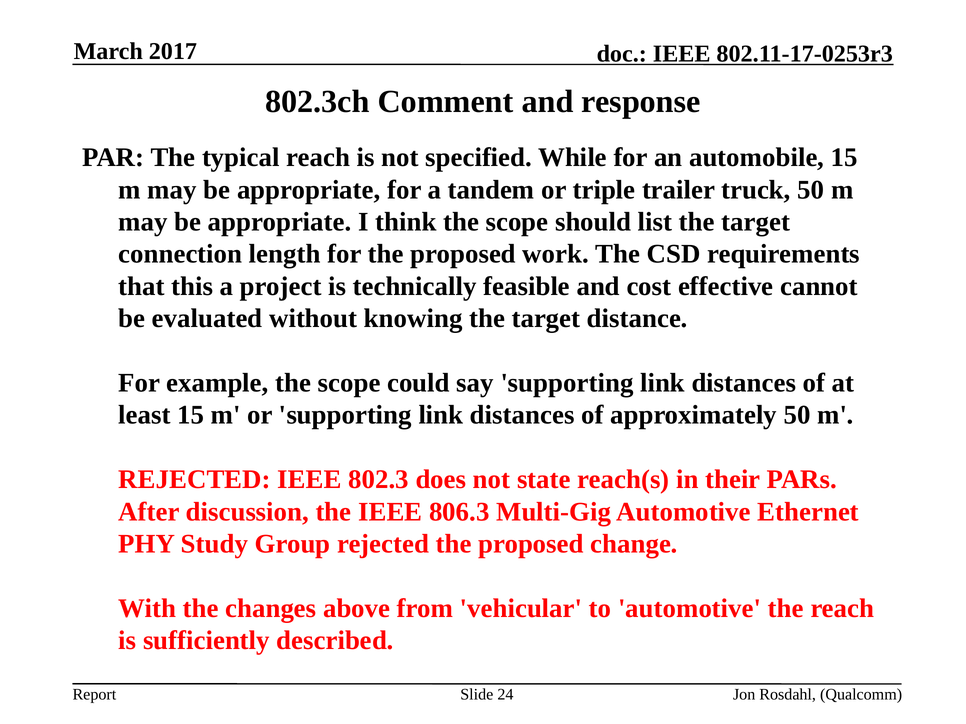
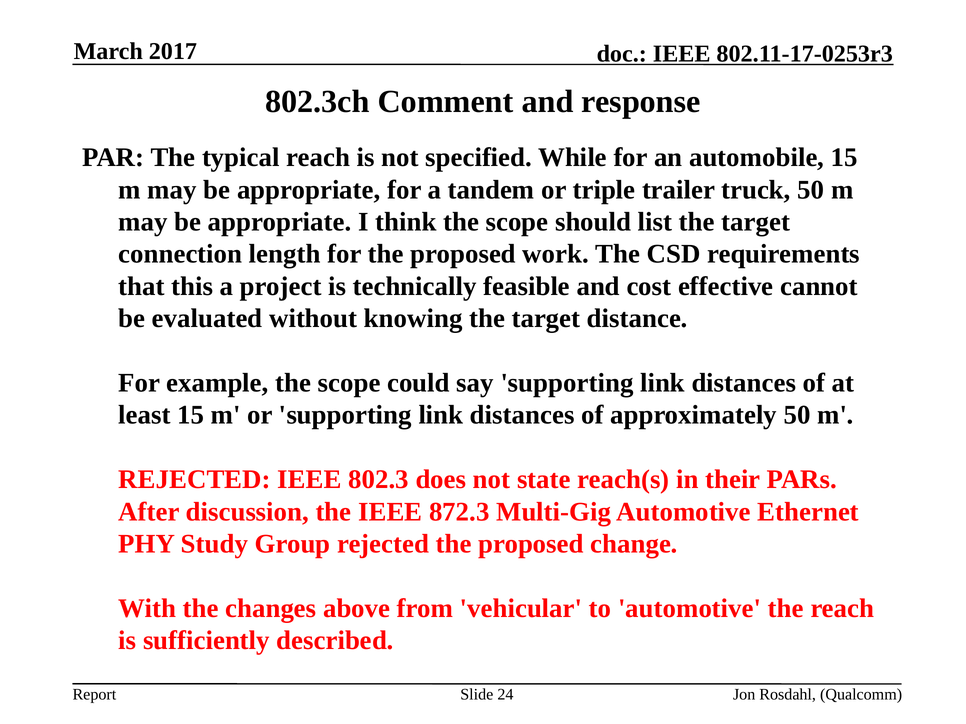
806.3: 806.3 -> 872.3
